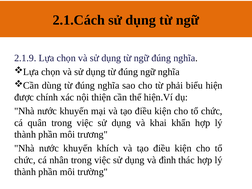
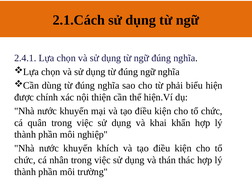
2.1.9: 2.1.9 -> 2.4.1
trương: trương -> nghiệp
đình: đình -> thán
